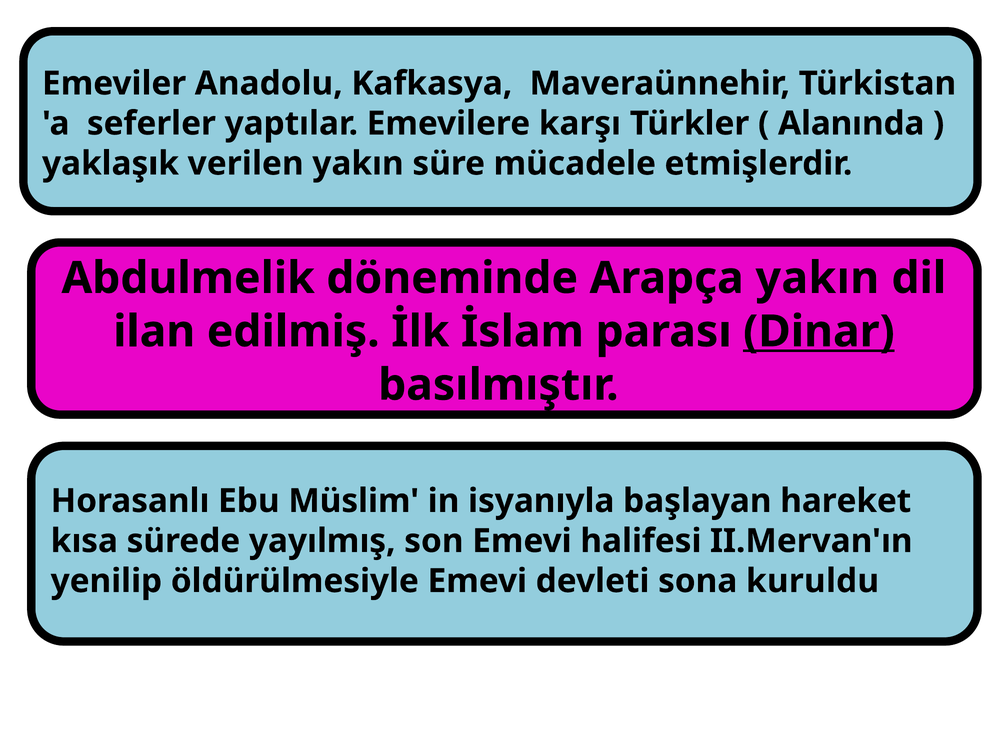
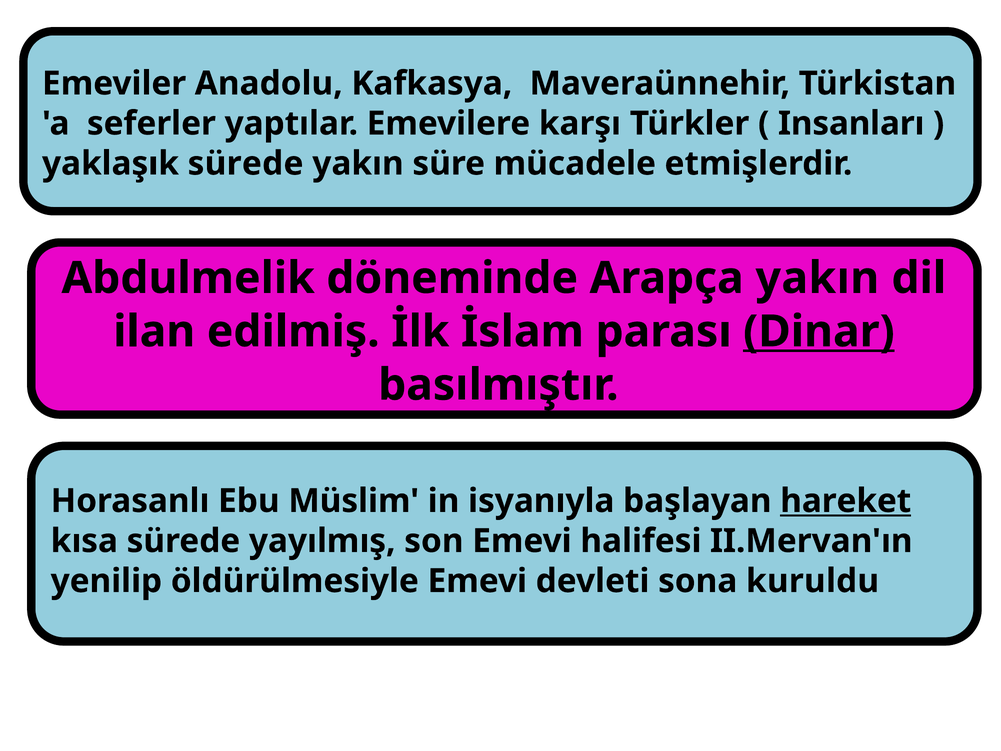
Alanında: Alanında -> Insanları
yaklaşık verilen: verilen -> sürede
hareket underline: none -> present
